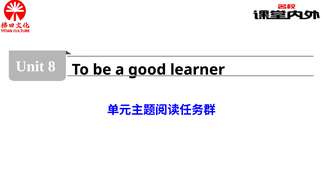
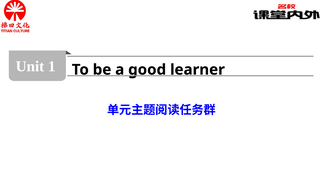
8: 8 -> 1
